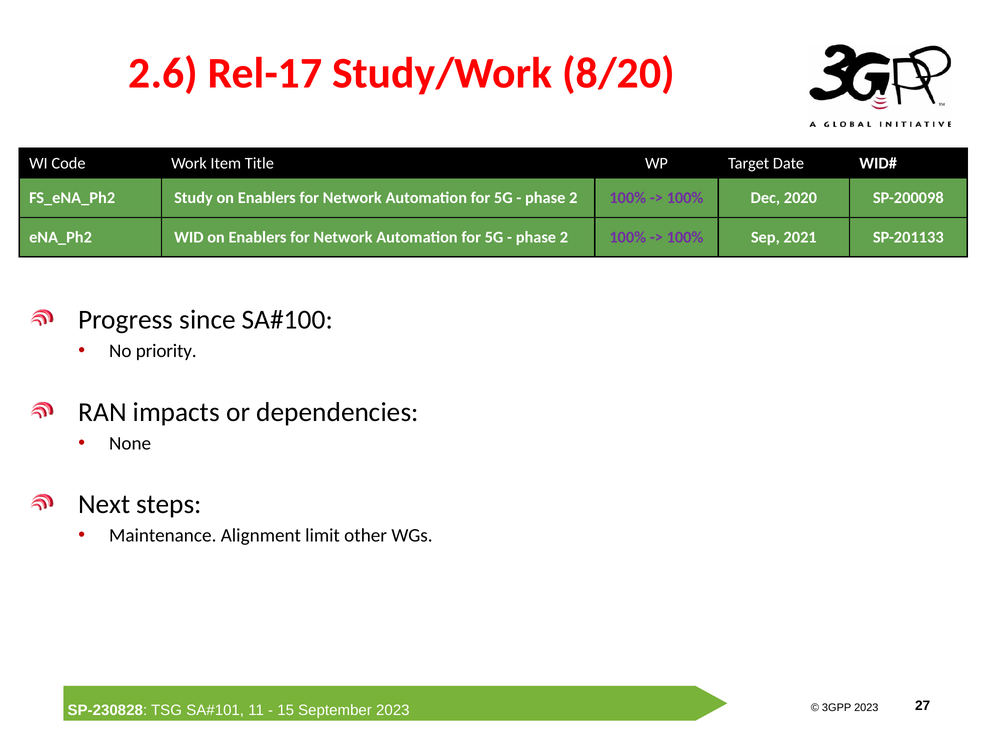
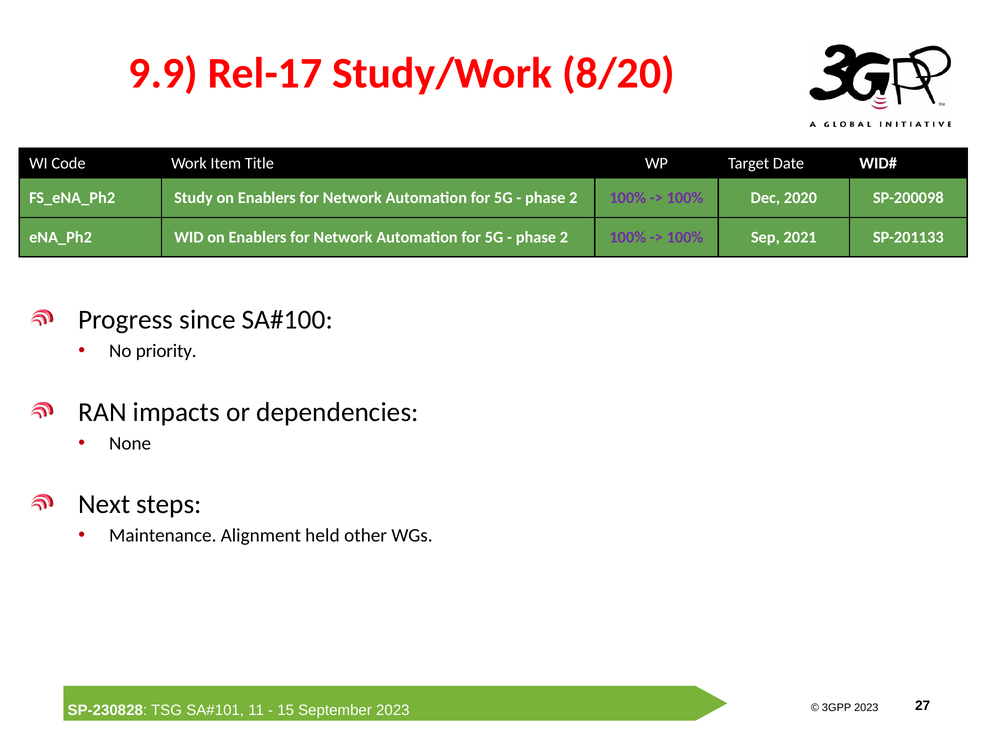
2.6: 2.6 -> 9.9
limit: limit -> held
